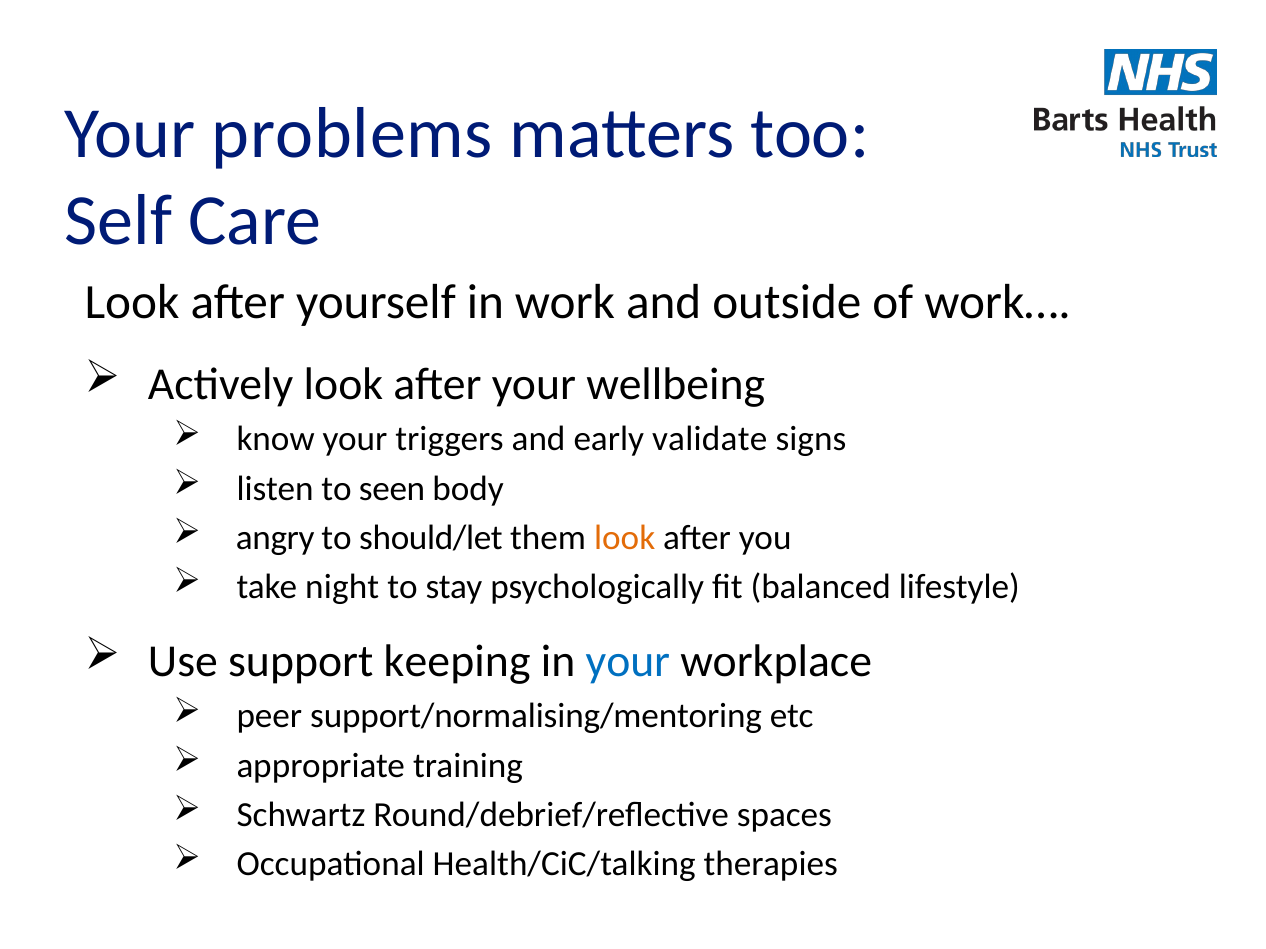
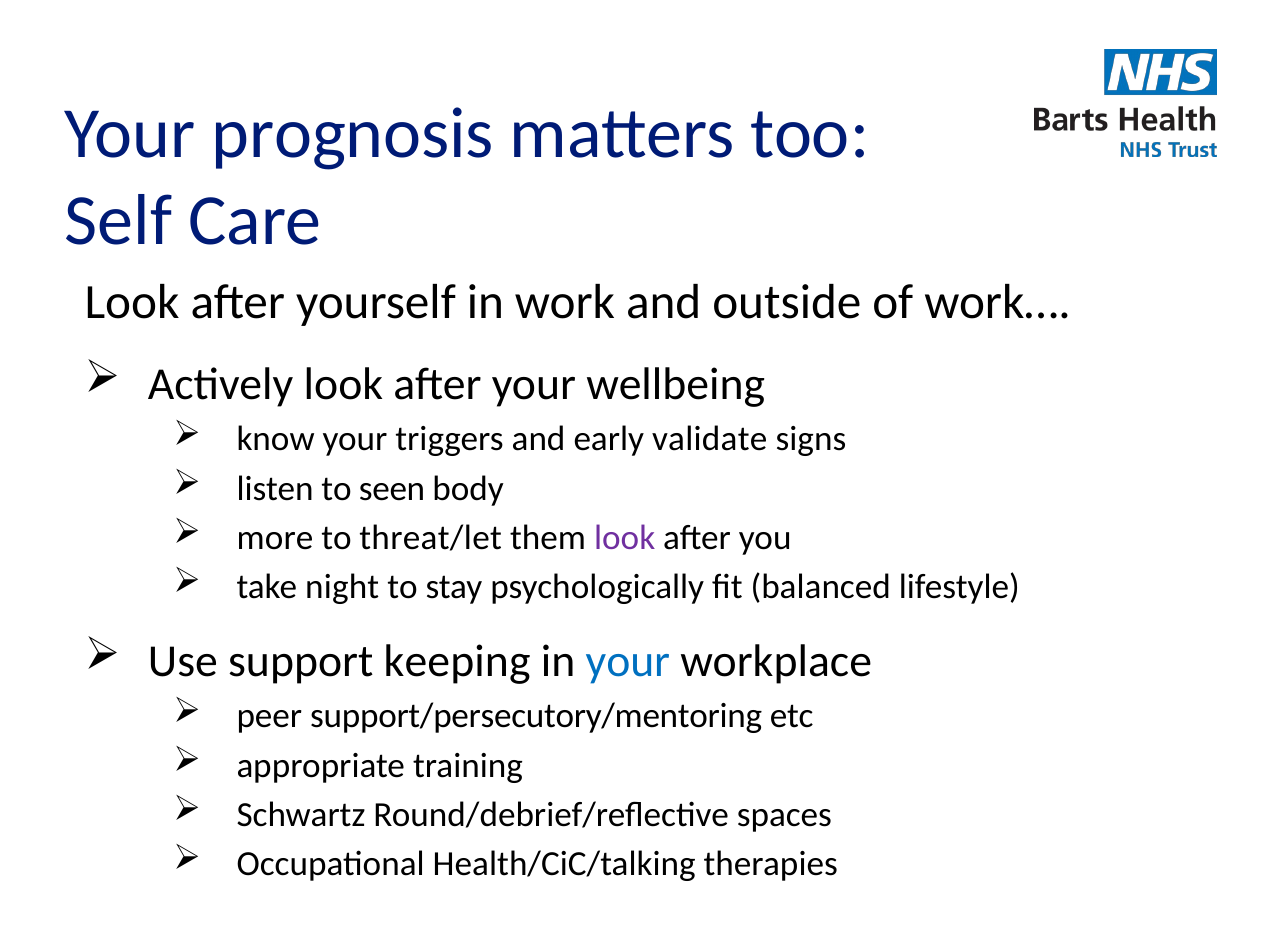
problems: problems -> prognosis
angry: angry -> more
should/let: should/let -> threat/let
look at (625, 538) colour: orange -> purple
support/normalising/mentoring: support/normalising/mentoring -> support/persecutory/mentoring
